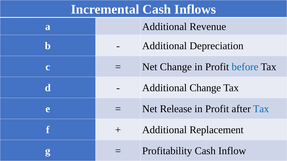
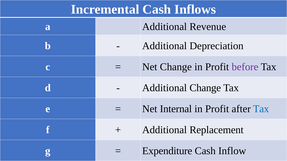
before colour: blue -> purple
Release: Release -> Internal
Profitability: Profitability -> Expenditure
